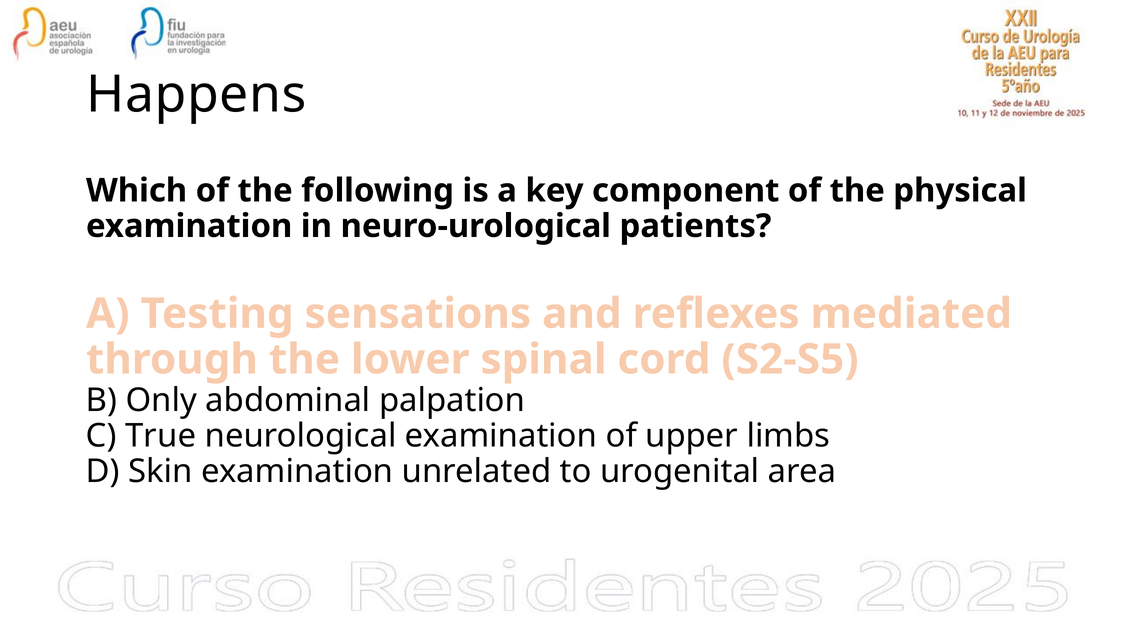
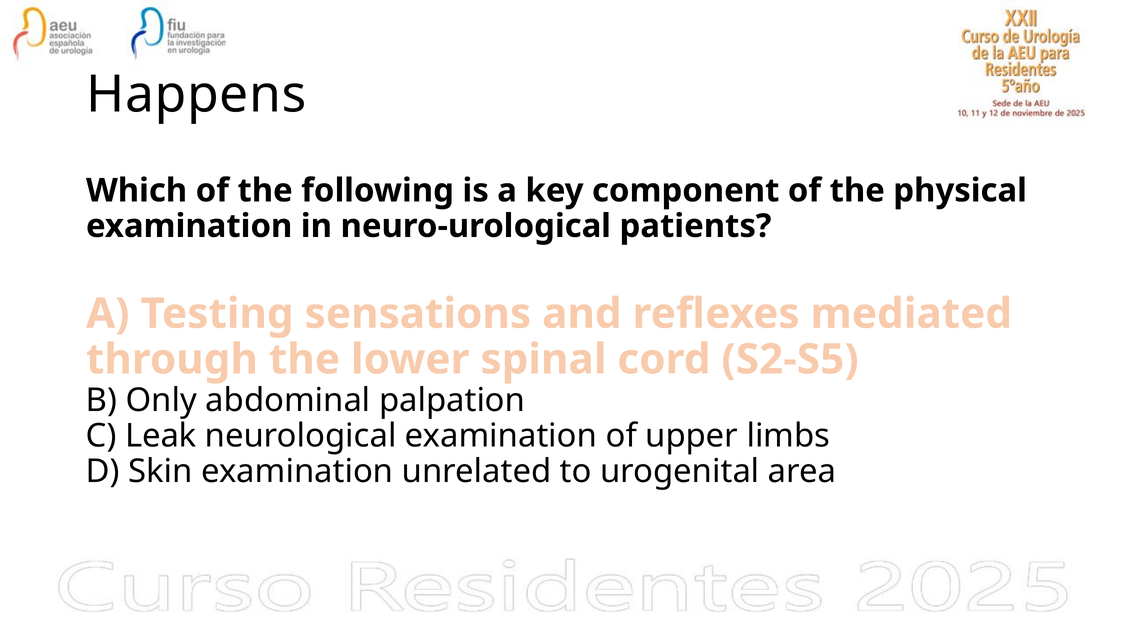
True: True -> Leak
